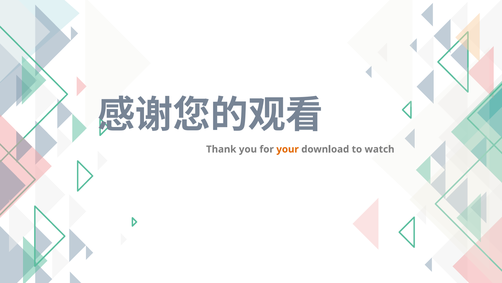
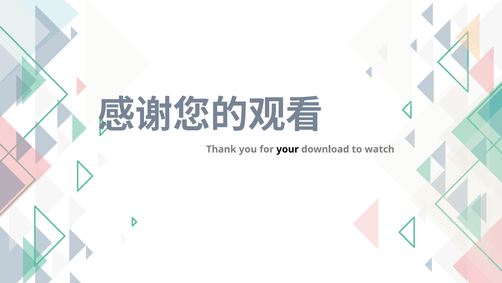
your colour: orange -> black
